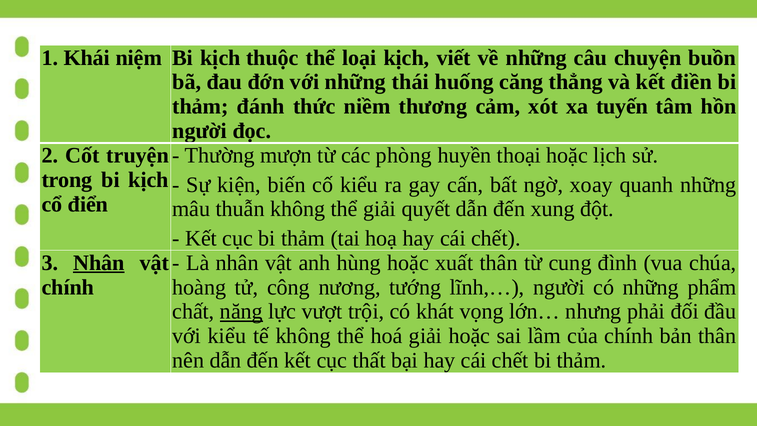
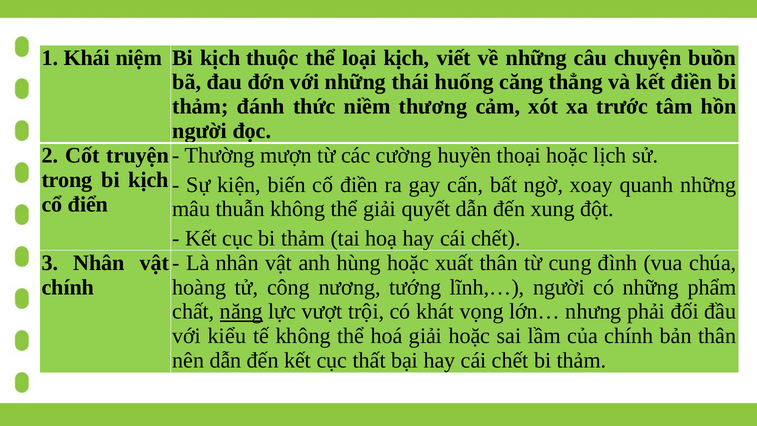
tuyến: tuyến -> trước
phòng: phòng -> cường
cố kiểu: kiểu -> điền
Nhân at (99, 263) underline: present -> none
